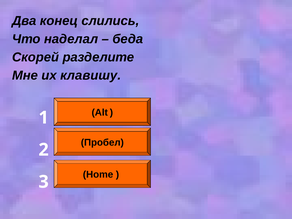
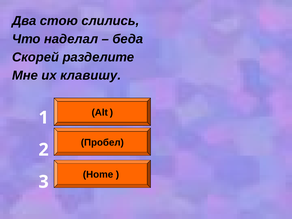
конец: конец -> стою
